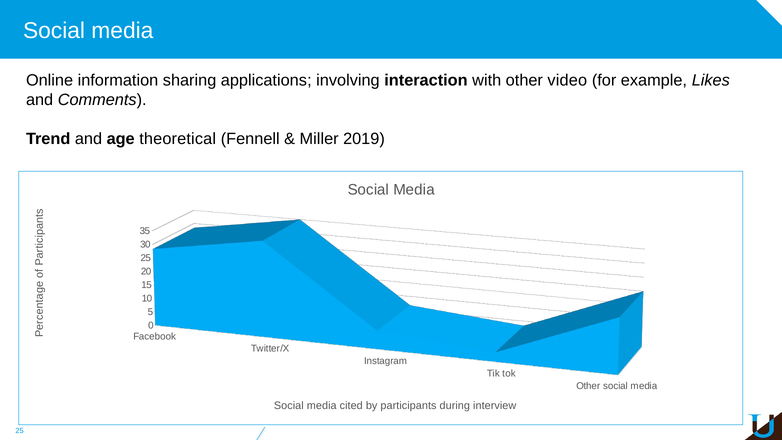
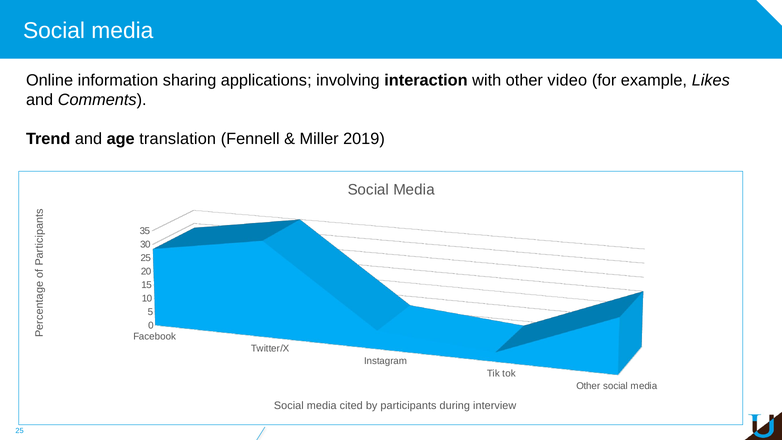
theoretical: theoretical -> translation
